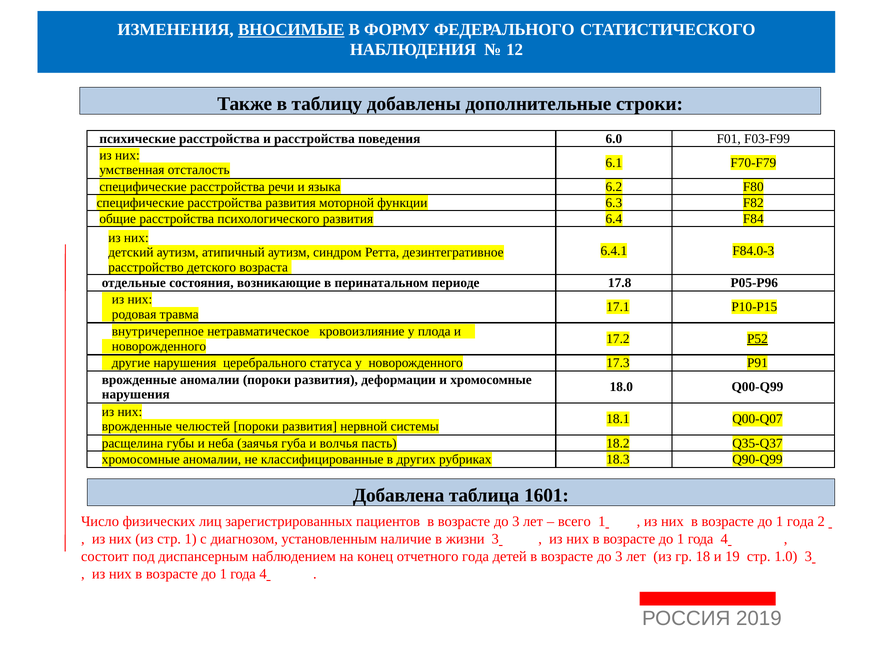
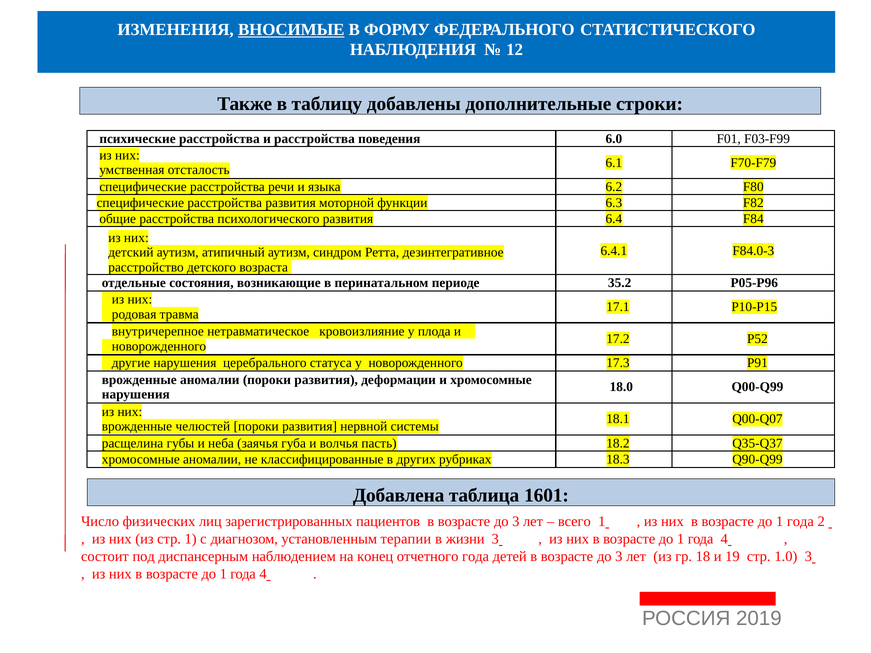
17.8: 17.8 -> 35.2
Р52 underline: present -> none
наличие: наличие -> терапии
